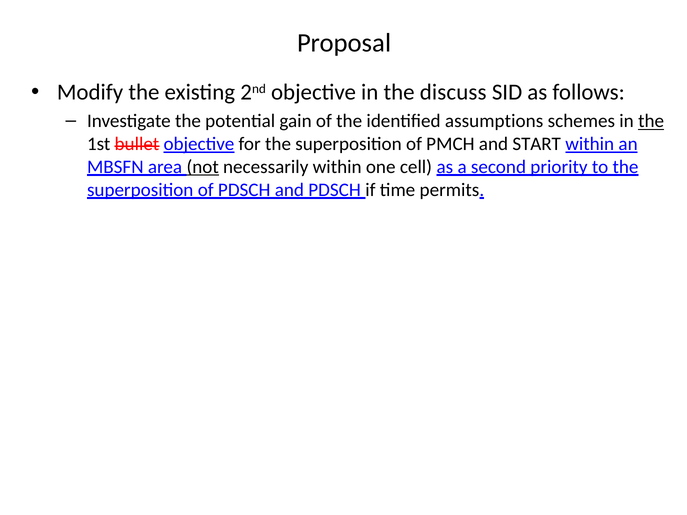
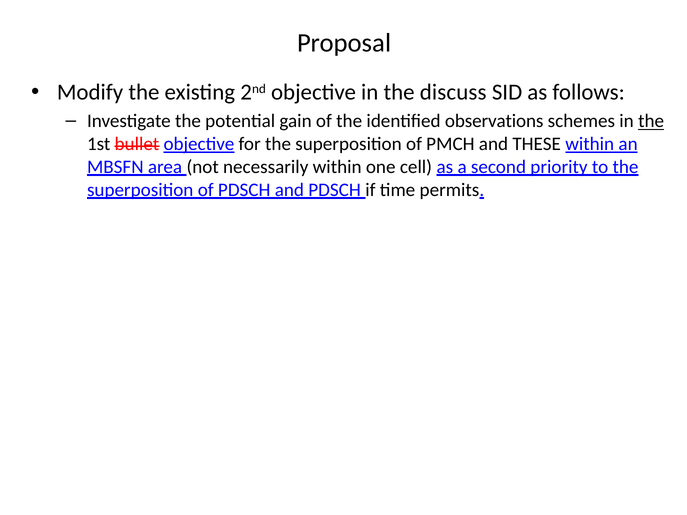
assumptions: assumptions -> observations
START: START -> THESE
not underline: present -> none
